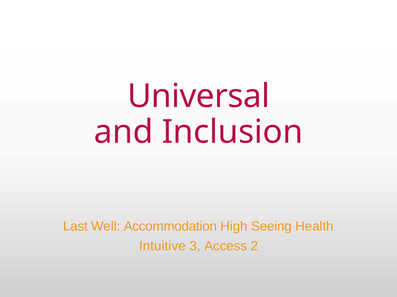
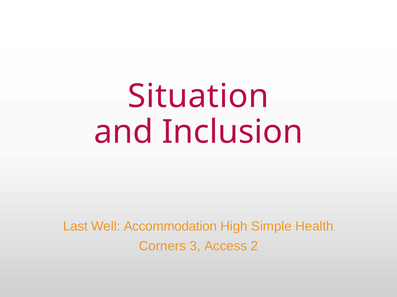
Universal: Universal -> Situation
Seeing: Seeing -> Simple
Intuitive: Intuitive -> Corners
